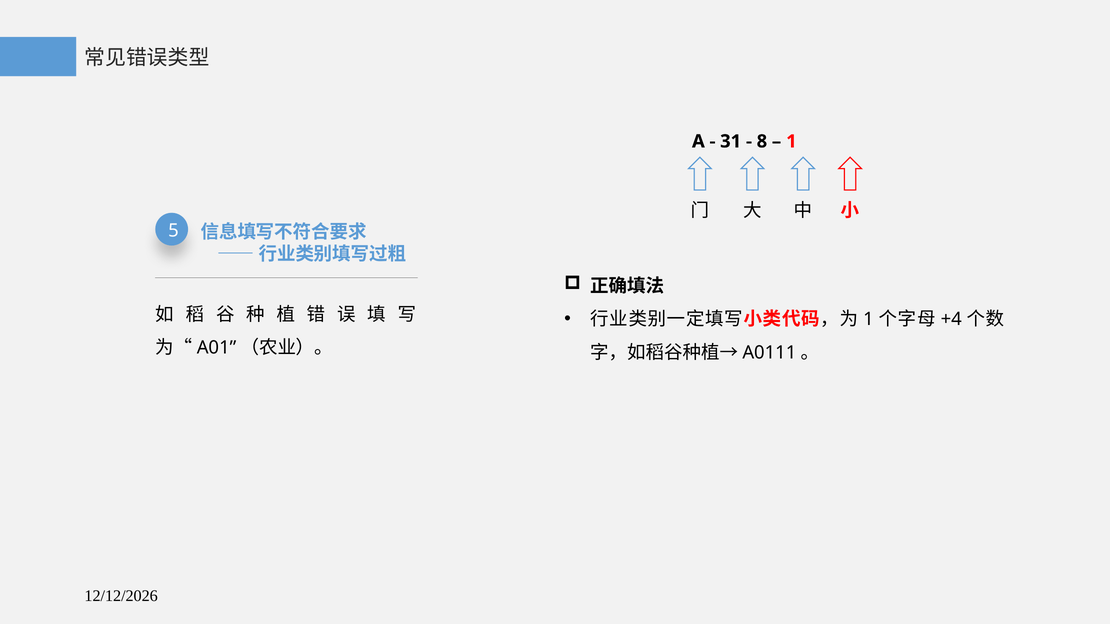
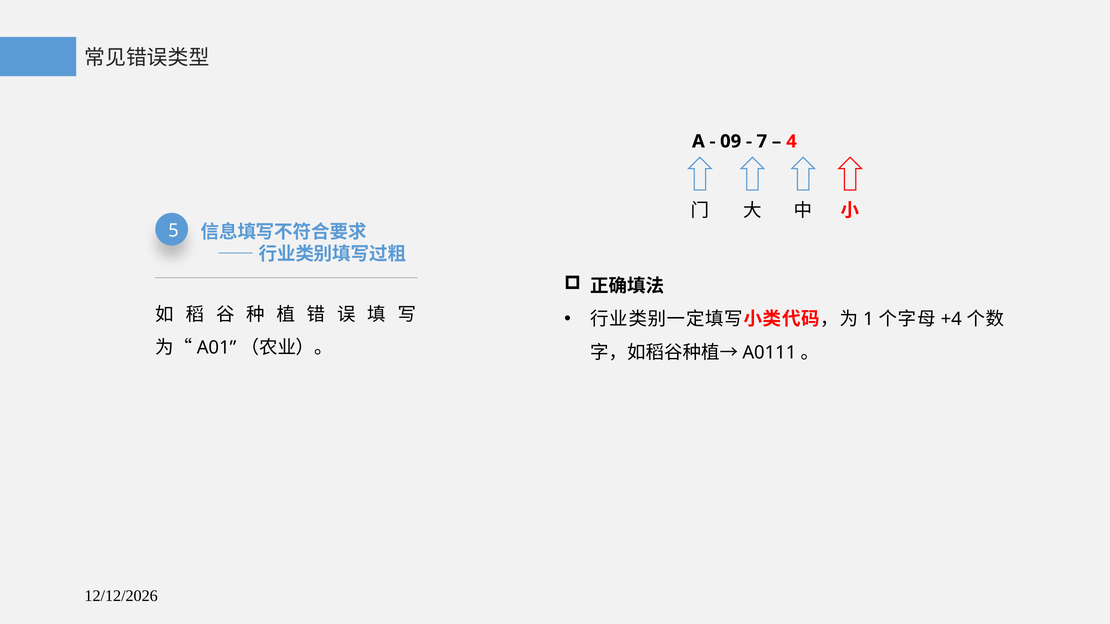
31: 31 -> 09
8: 8 -> 7
1 at (791, 141): 1 -> 4
